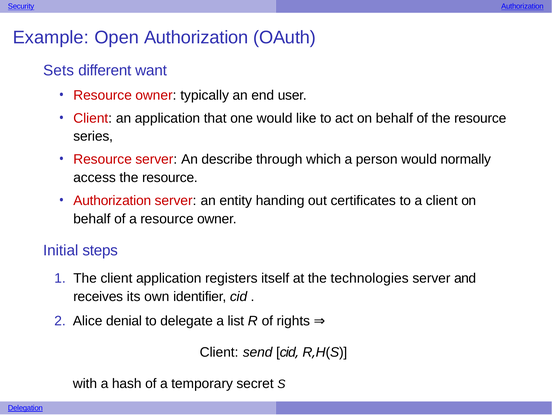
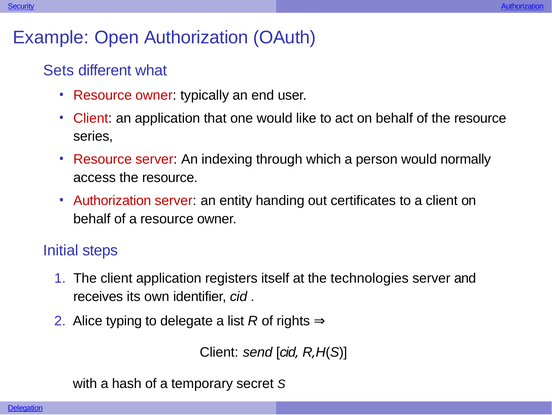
want: want -> what
describe: describe -> indexing
denial: denial -> typing
